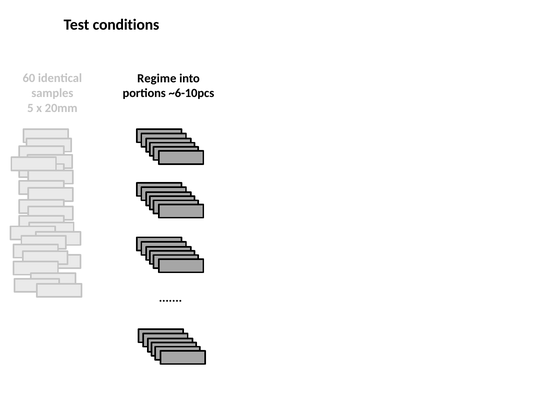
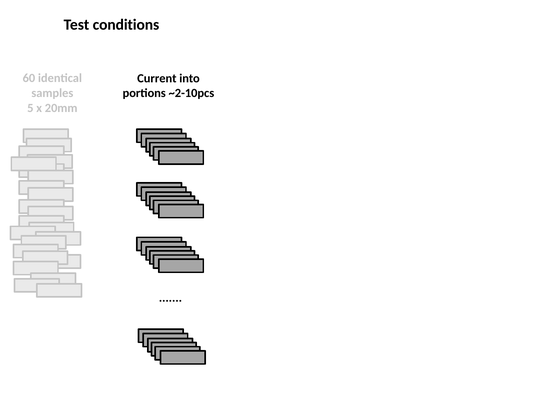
Regime: Regime -> Current
~6-10pcs: ~6-10pcs -> ~2-10pcs
